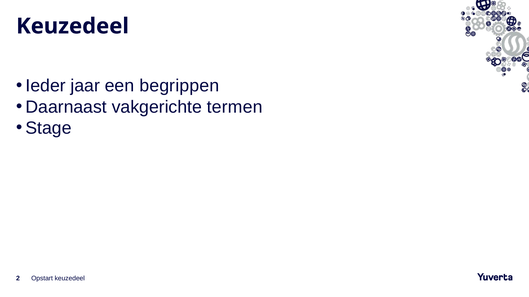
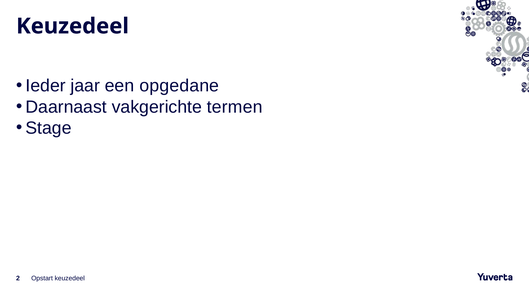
begrippen: begrippen -> opgedane
